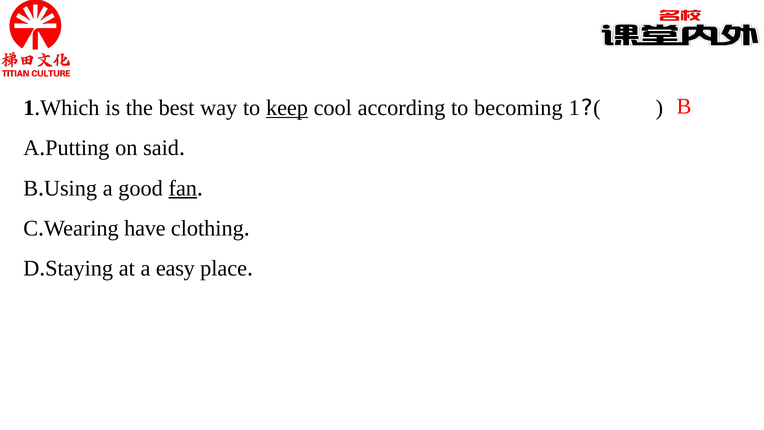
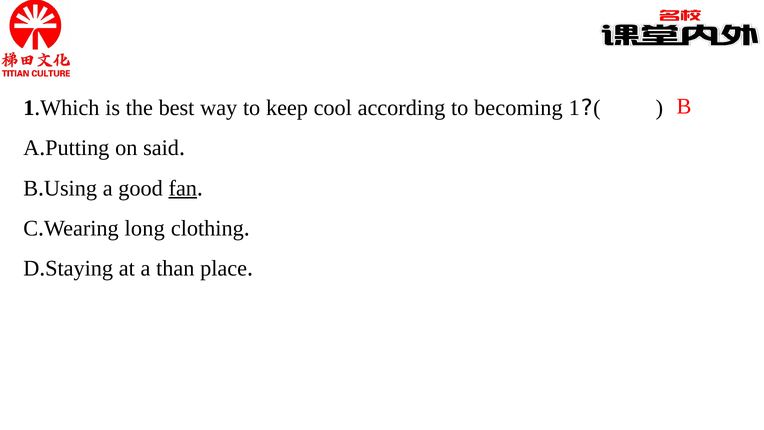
keep underline: present -> none
have: have -> long
easy: easy -> than
